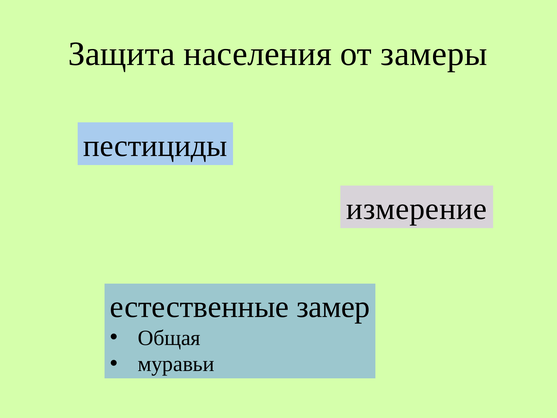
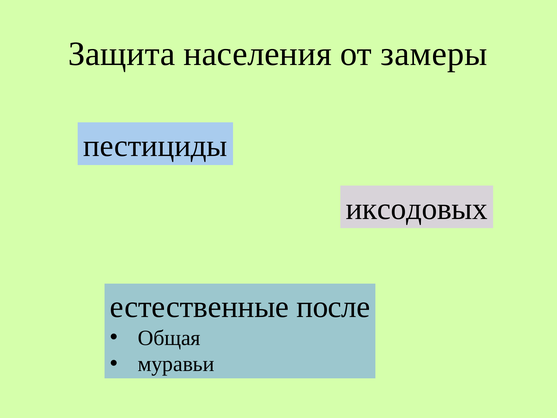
измерение: измерение -> иксодовых
замер: замер -> после
